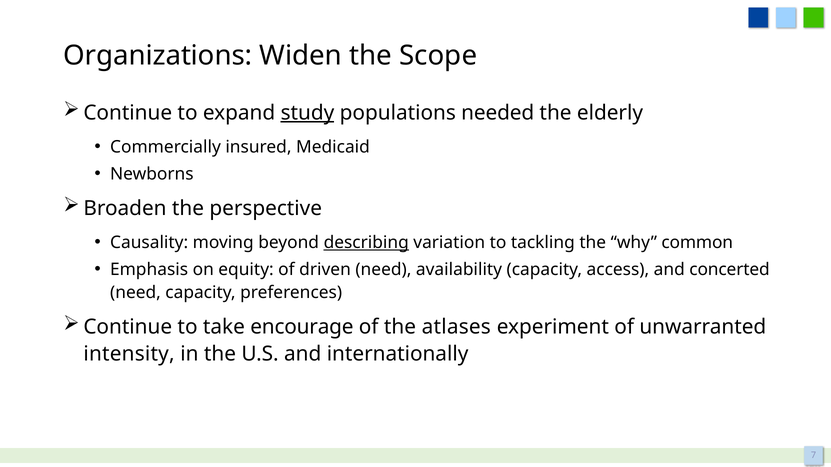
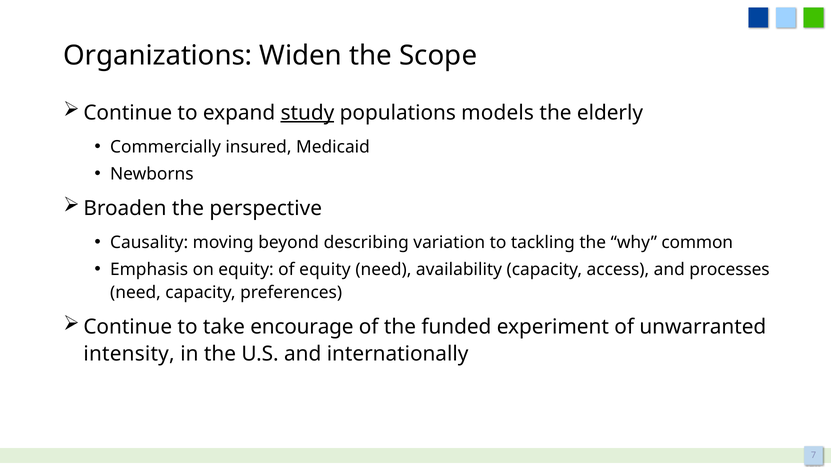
needed: needed -> models
describing underline: present -> none
of driven: driven -> equity
concerted: concerted -> processes
atlases: atlases -> funded
